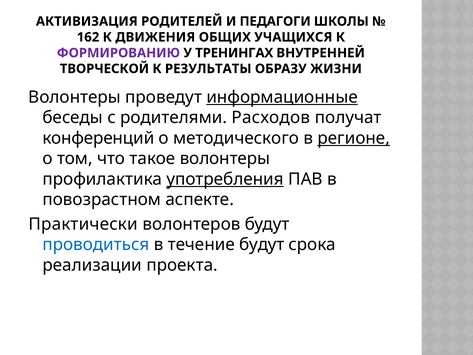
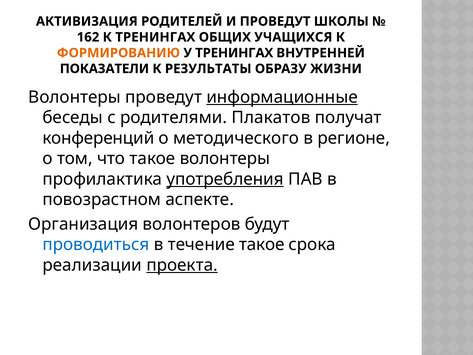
И ПЕДАГОГИ: ПЕДАГОГИ -> ПРОВЕДУТ
К ДВИЖЕНИЯ: ДВИЖЕНИЯ -> ТРЕНИНГАХ
ФОРМИРОВАНИЮ colour: purple -> orange
ТВОРЧЕСКОЙ: ТВОРЧЕСКОЙ -> ПОКАЗАТЕЛИ
Расходов: Расходов -> Плакатов
регионе underline: present -> none
Практически: Практически -> Организация
течение будут: будут -> такое
проекта underline: none -> present
